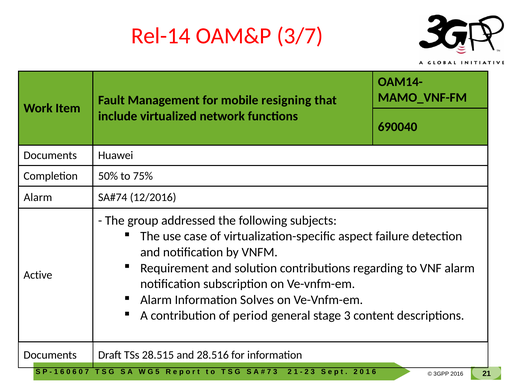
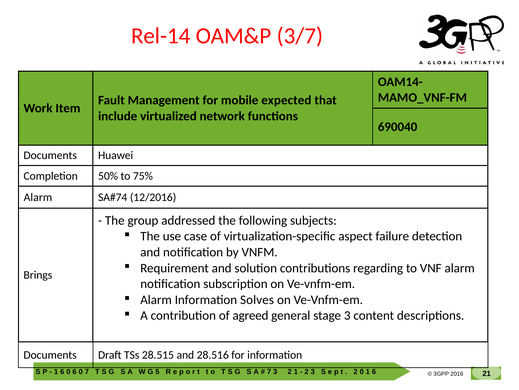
resigning: resigning -> expected
Active: Active -> Brings
period: period -> agreed
